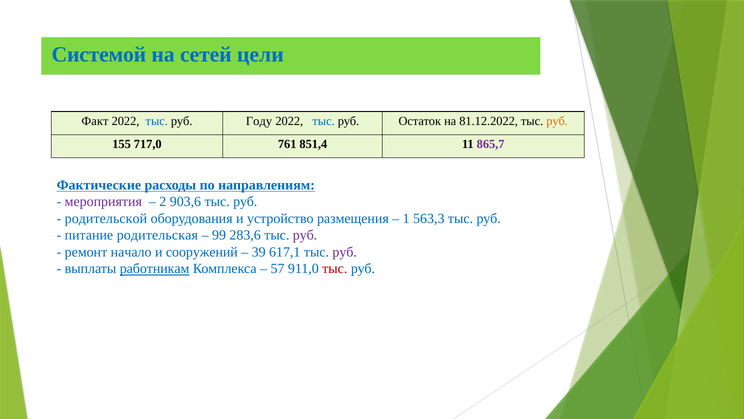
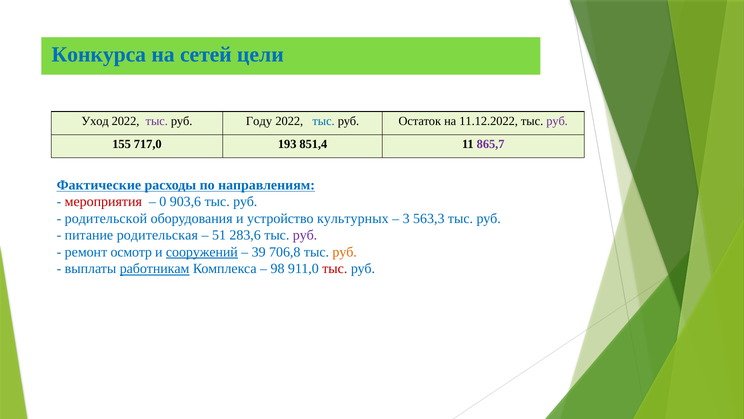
Системой: Системой -> Конкурса
Факт: Факт -> Уход
тыс at (157, 121) colour: blue -> purple
81.12.2022: 81.12.2022 -> 11.12.2022
руб at (557, 121) colour: orange -> purple
761: 761 -> 193
мероприятия colour: purple -> red
2: 2 -> 0
размещения: размещения -> культурных
1: 1 -> 3
99: 99 -> 51
начало: начало -> осмотр
сооружений underline: none -> present
617,1: 617,1 -> 706,8
руб at (345, 252) colour: purple -> orange
57: 57 -> 98
